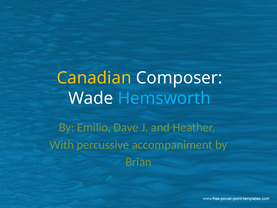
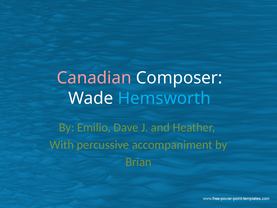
Canadian colour: yellow -> pink
